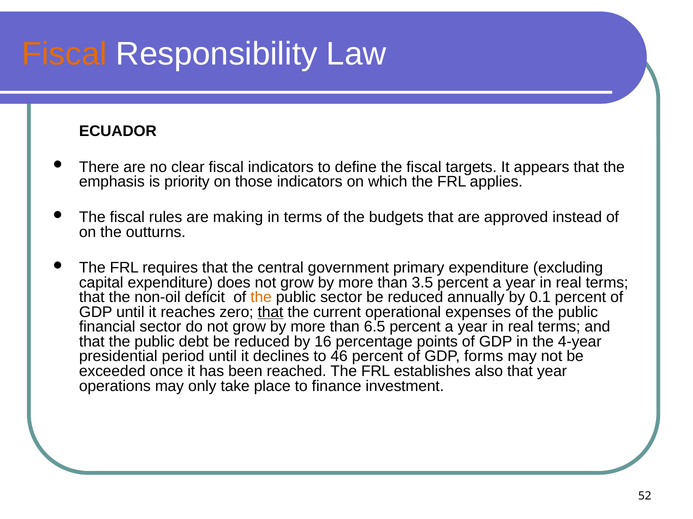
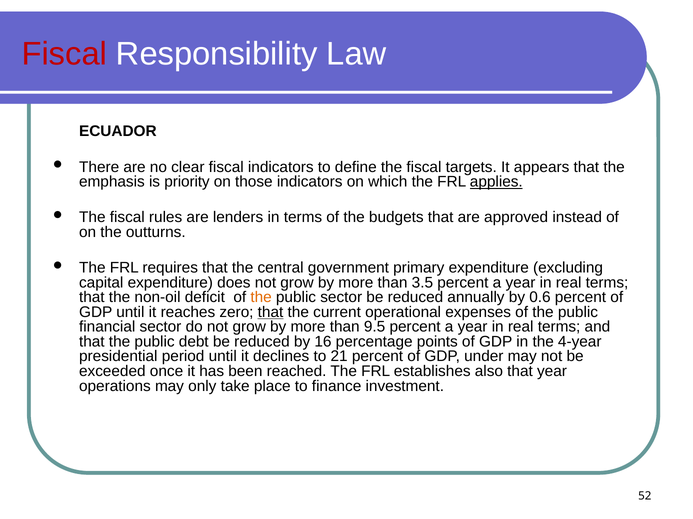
Fiscal at (64, 54) colour: orange -> red
applies underline: none -> present
making: making -> lenders
0.1: 0.1 -> 0.6
6.5: 6.5 -> 9.5
46: 46 -> 21
forms: forms -> under
